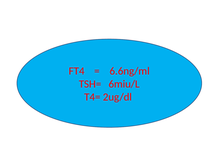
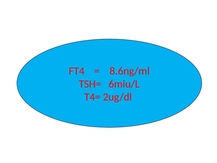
6.6ng/ml: 6.6ng/ml -> 8.6ng/ml
